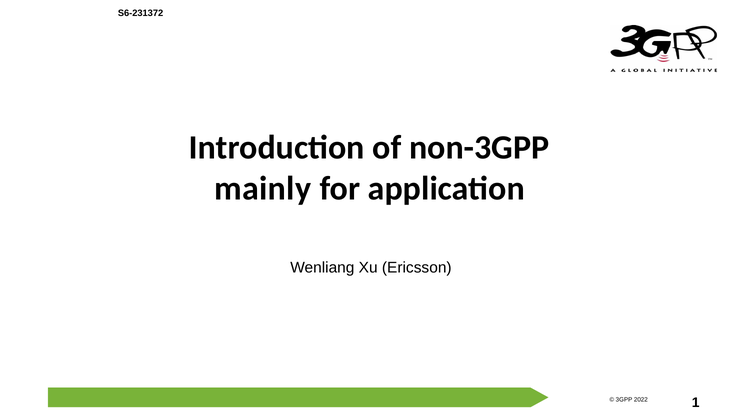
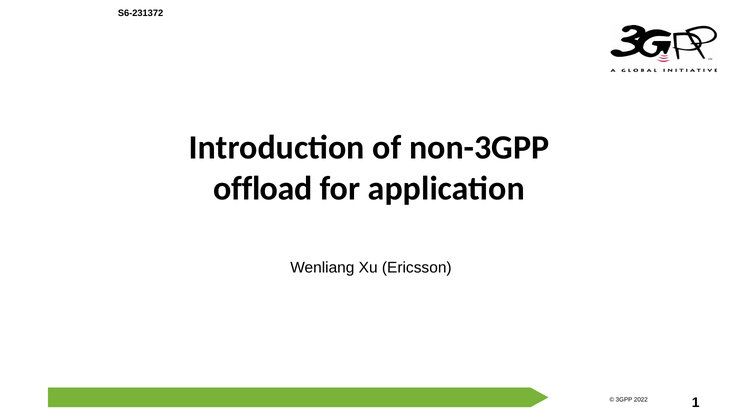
mainly: mainly -> offload
